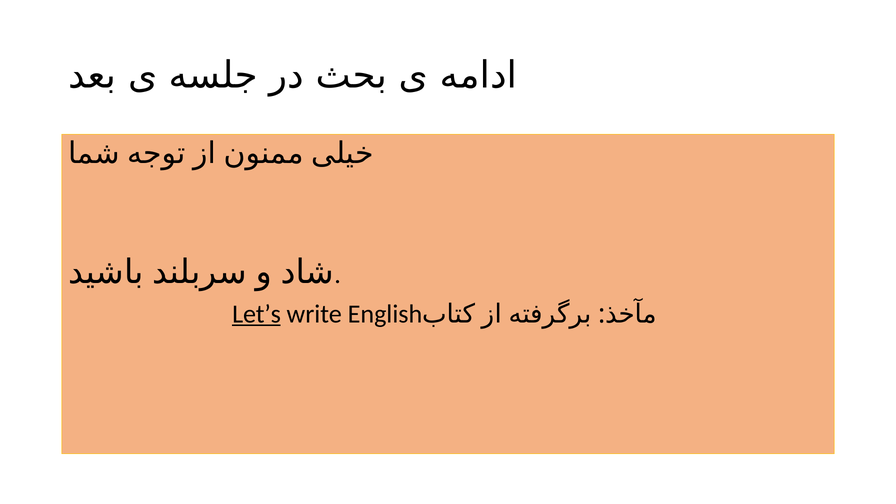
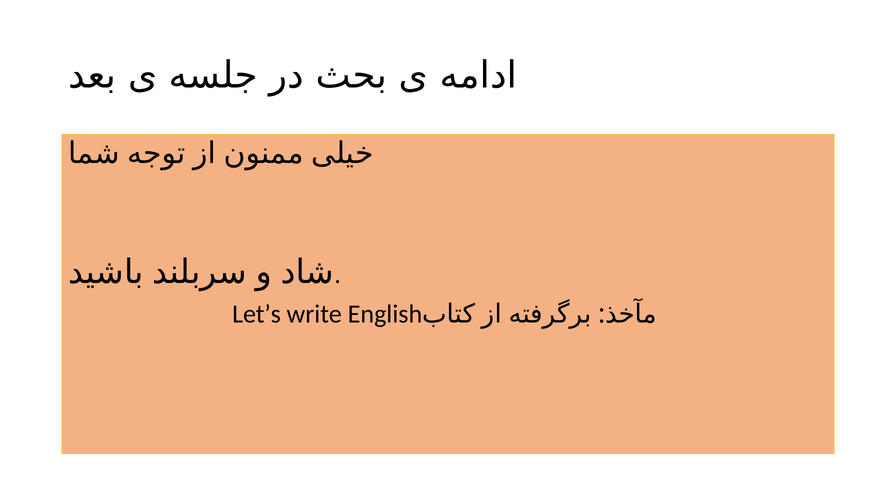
Let’s underline: present -> none
